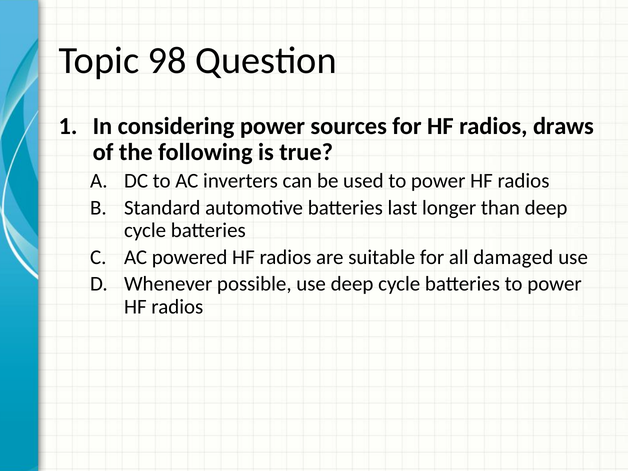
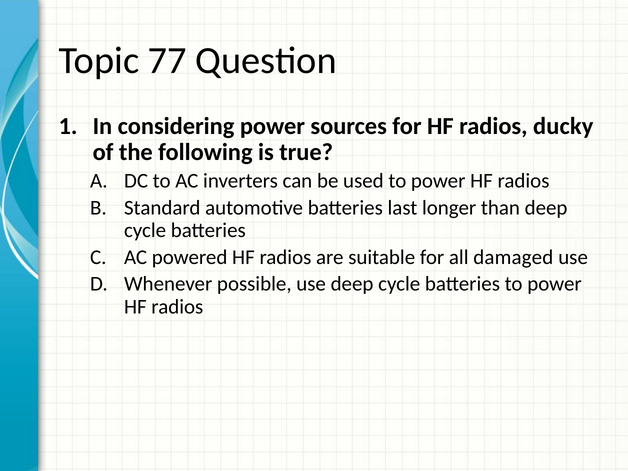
98: 98 -> 77
draws: draws -> ducky
